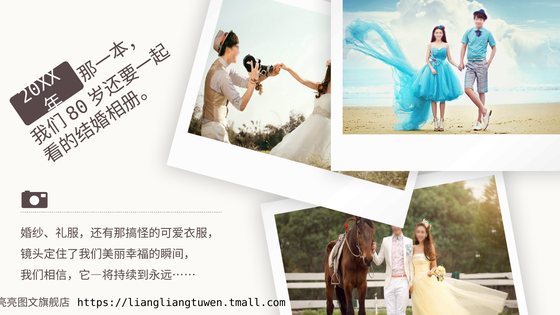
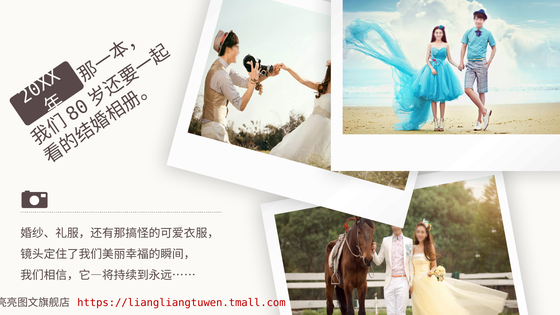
https://liangliangtuwen.tmall.com colour: black -> red
